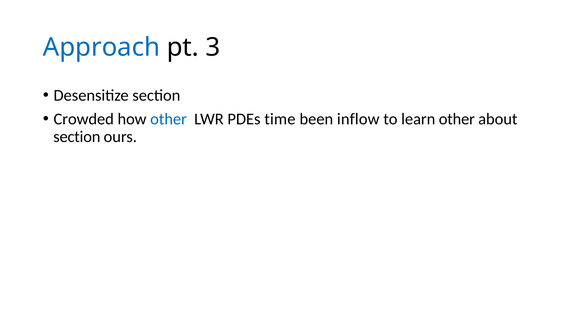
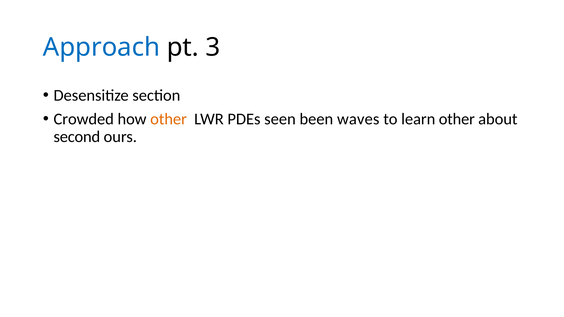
other at (169, 119) colour: blue -> orange
time: time -> seen
inflow: inflow -> waves
section at (77, 137): section -> second
